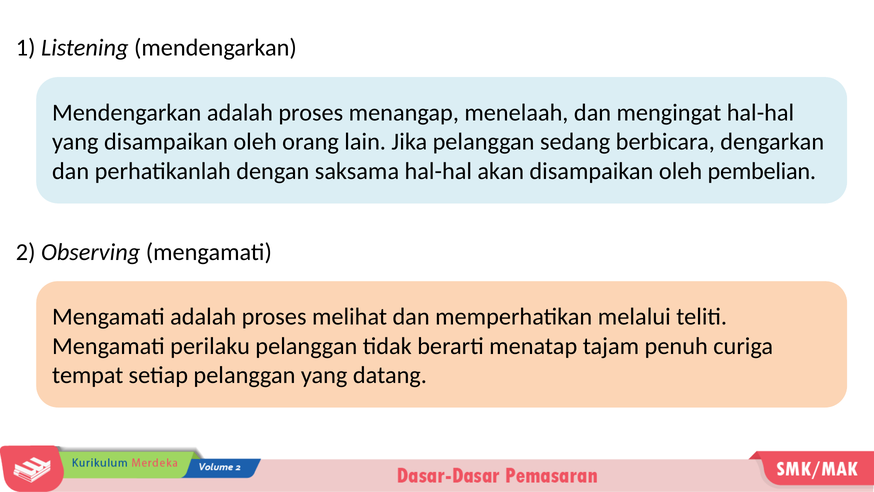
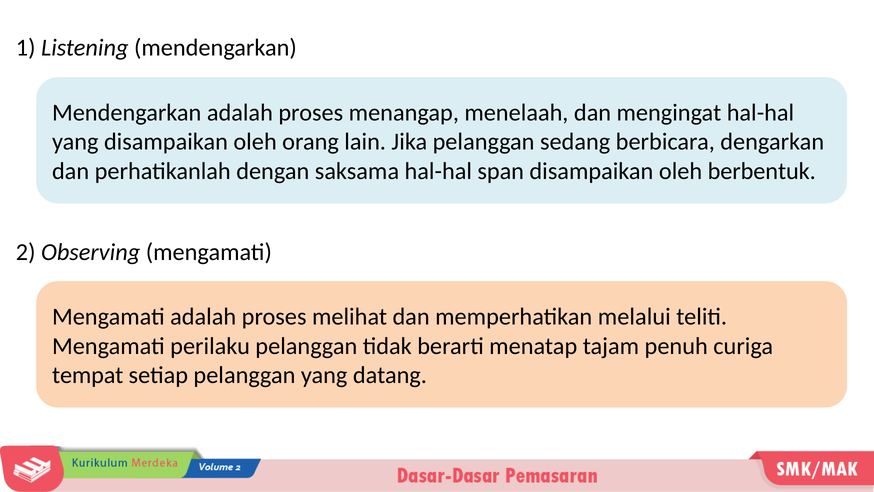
akan: akan -> span
pembelian: pembelian -> berbentuk
